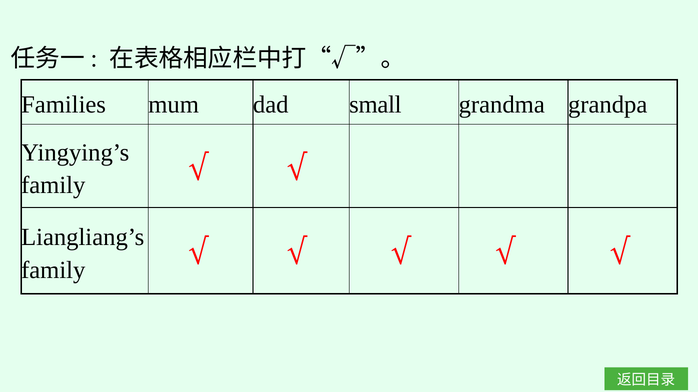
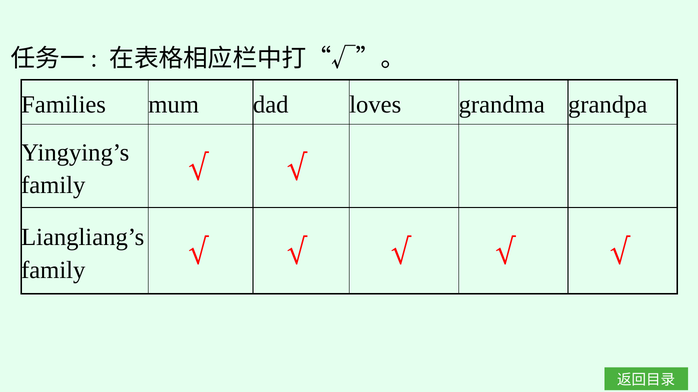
small: small -> loves
